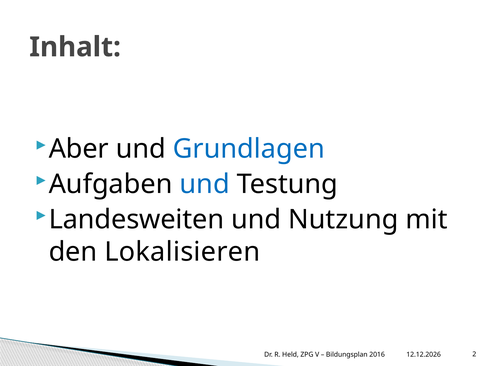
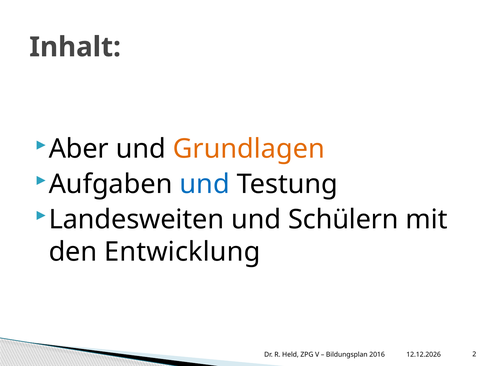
Grundlagen colour: blue -> orange
Nutzung: Nutzung -> Schülern
Lokalisieren: Lokalisieren -> Entwicklung
